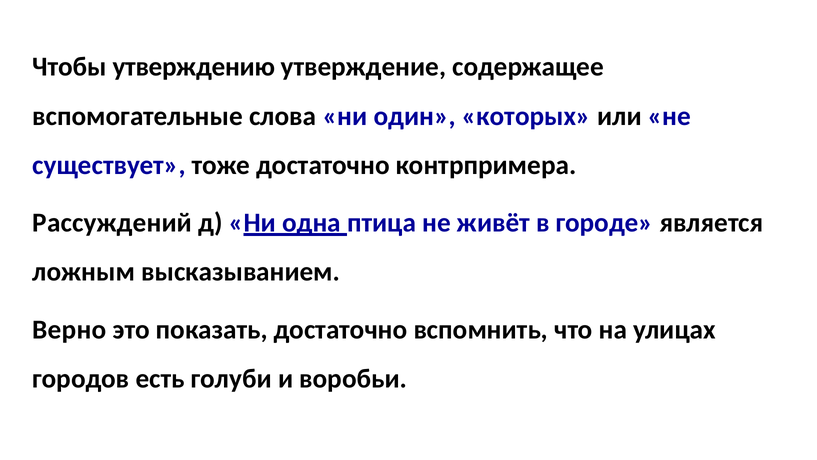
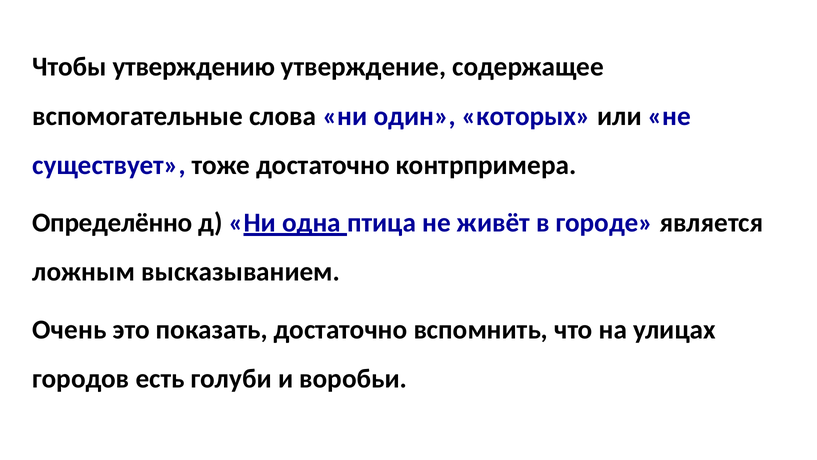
Рассуждений: Рассуждений -> Определённо
Верно: Верно -> Очень
